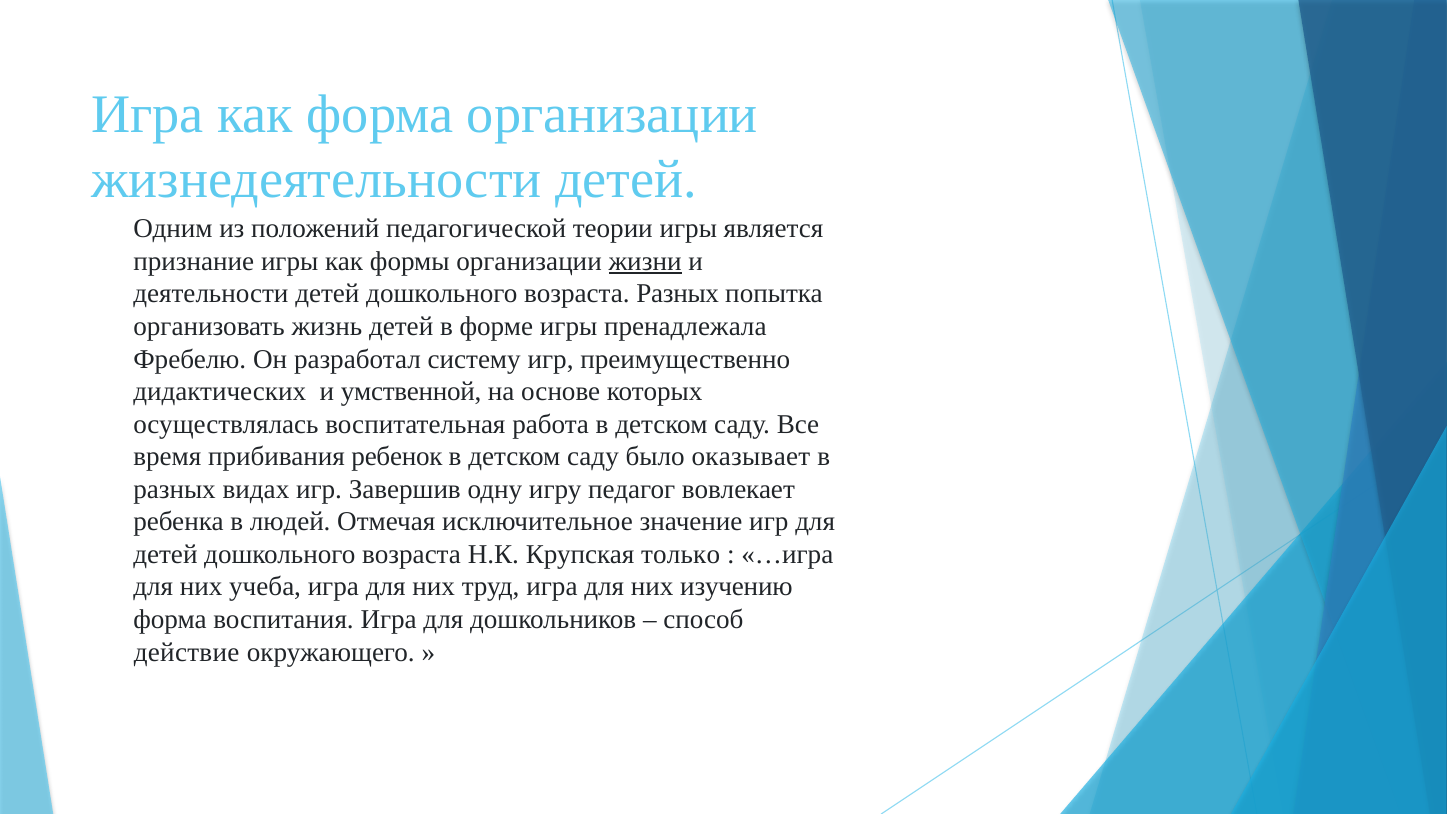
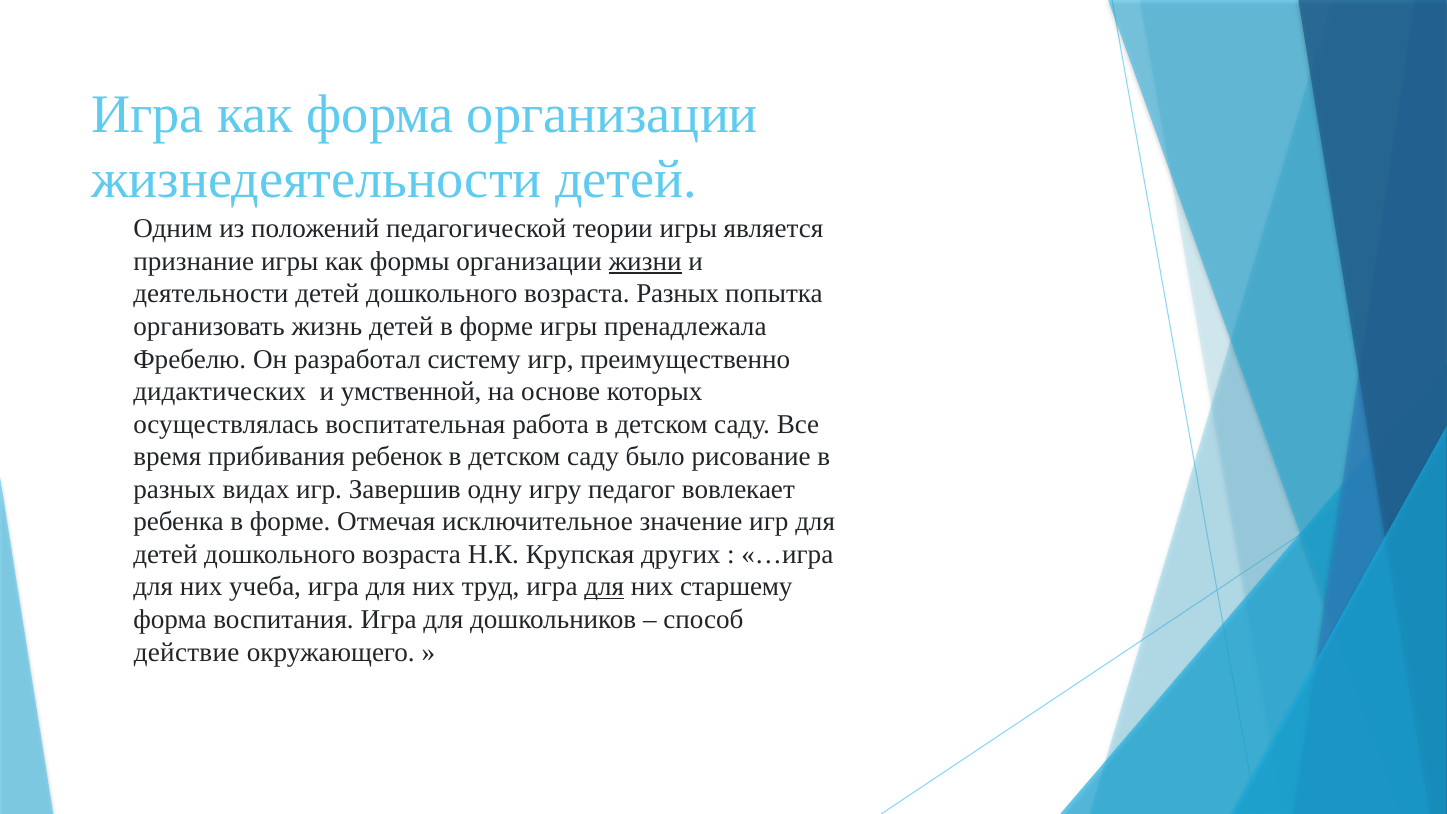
оказывает: оказывает -> рисование
ребенка в людей: людей -> форме
только: только -> других
для at (604, 587) underline: none -> present
изучению: изучению -> старшему
